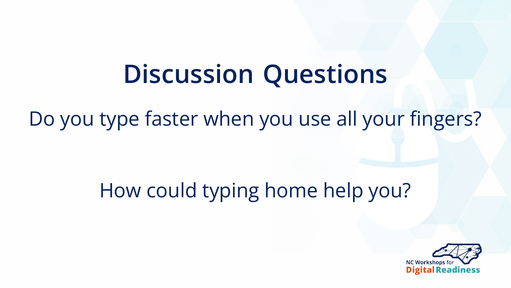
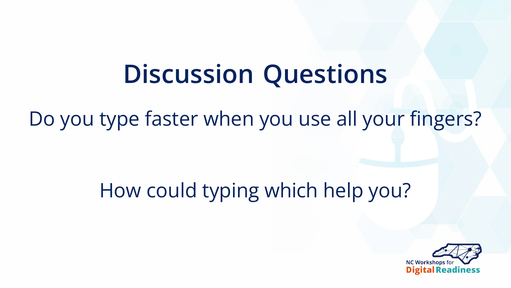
home: home -> which
